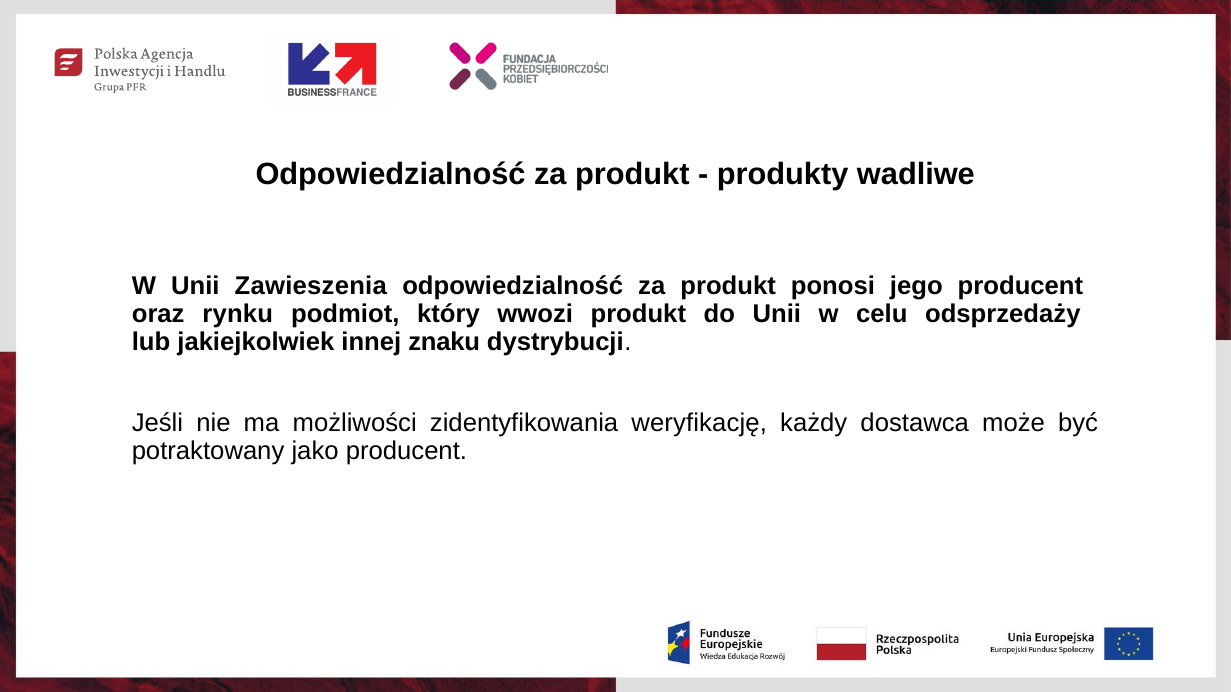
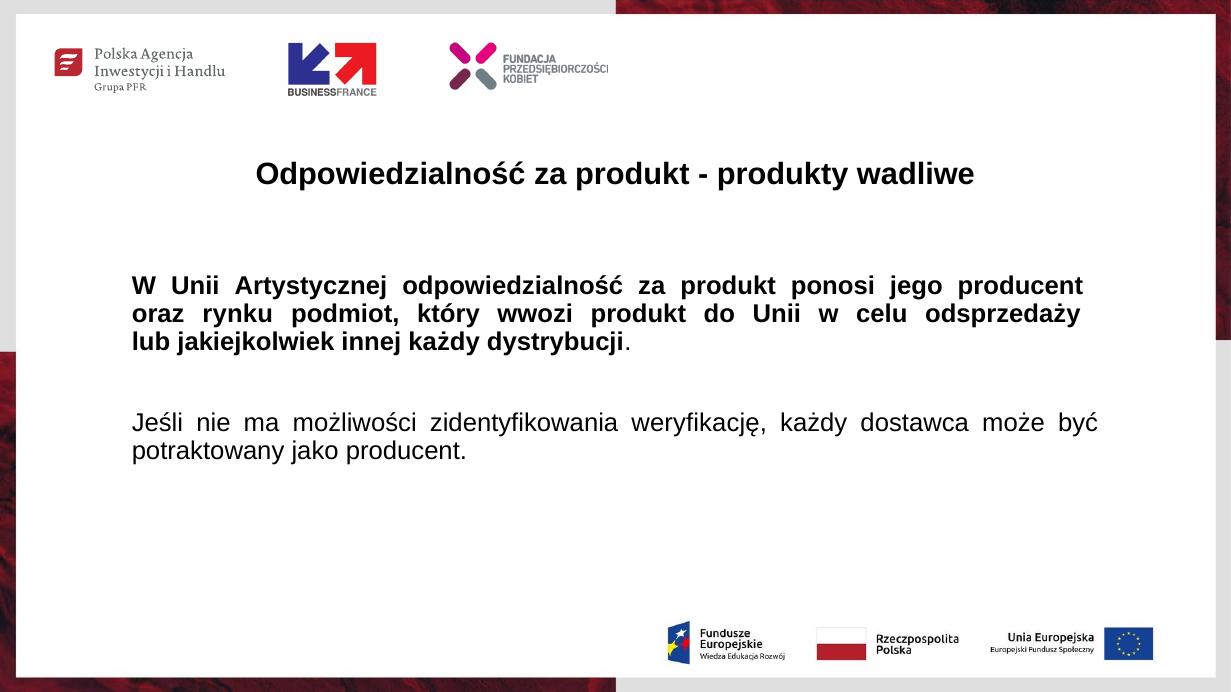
Zawieszenia: Zawieszenia -> Artystycznej
innej znaku: znaku -> każdy
